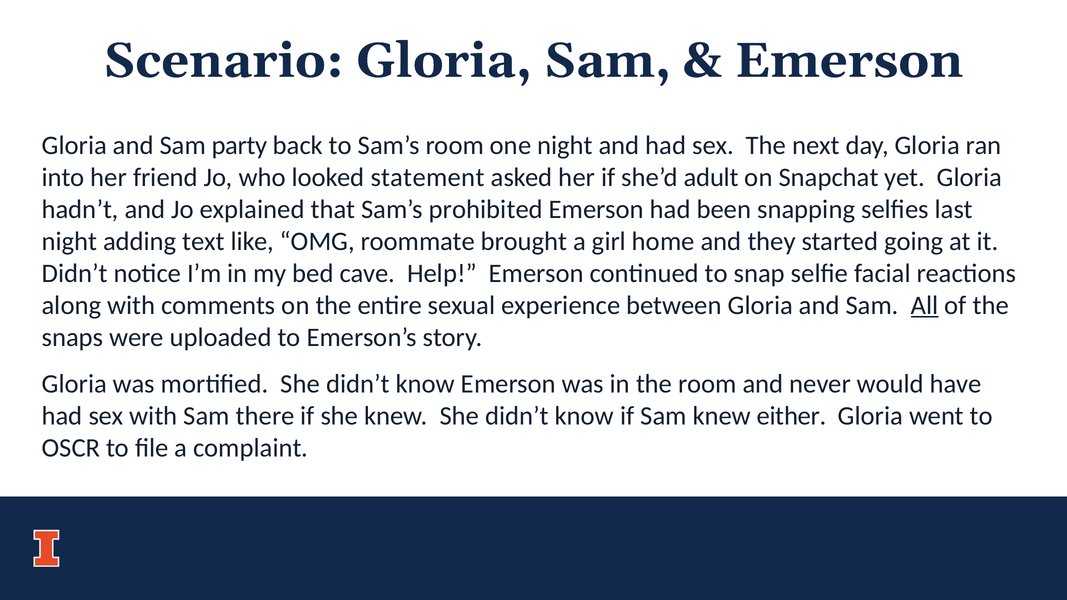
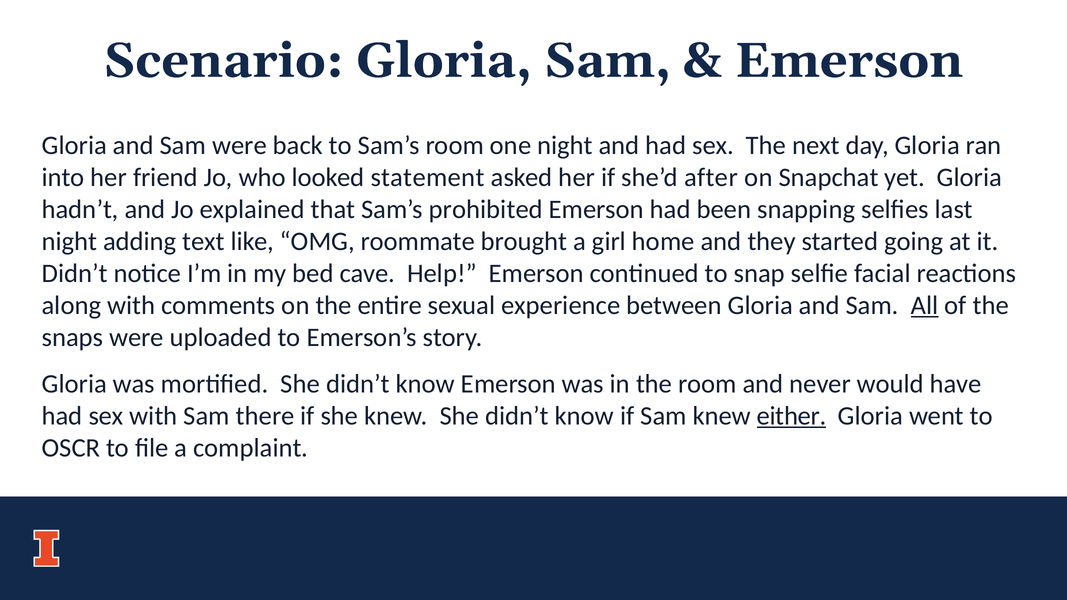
Sam party: party -> were
adult: adult -> after
either underline: none -> present
